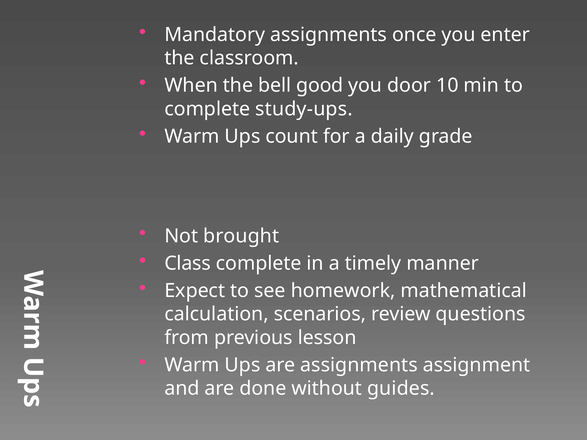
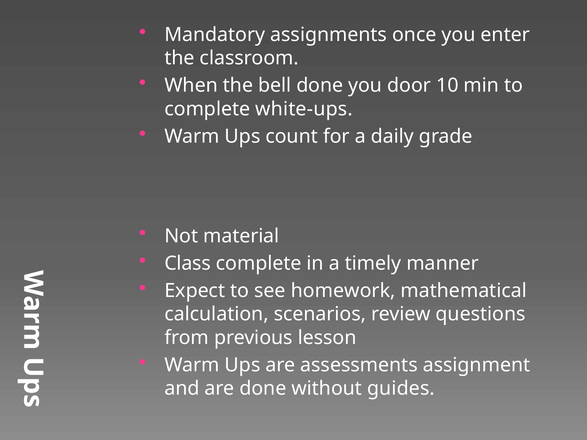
bell good: good -> done
study-ups: study-ups -> white-ups
brought: brought -> material
are assignments: assignments -> assessments
